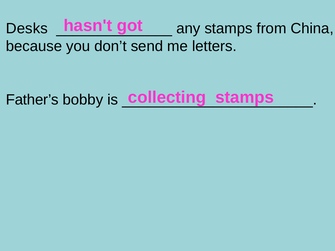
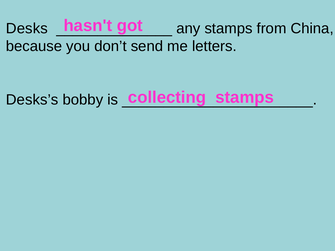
Father’s: Father’s -> Desks’s
